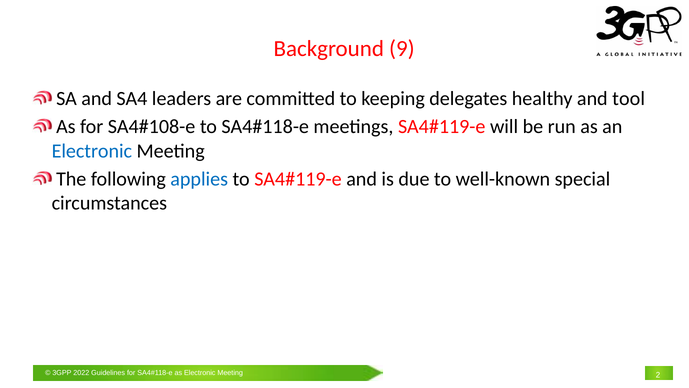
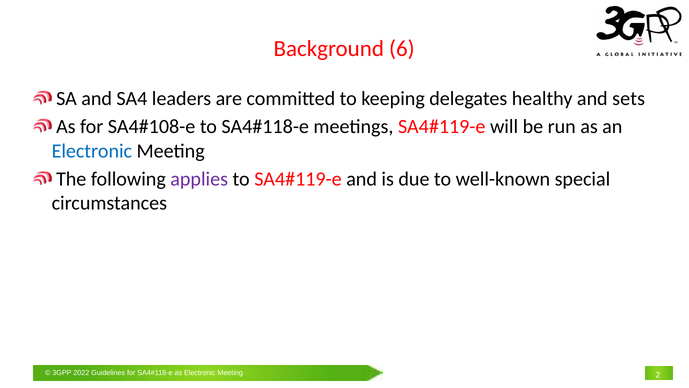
9: 9 -> 6
tool: tool -> sets
applies colour: blue -> purple
